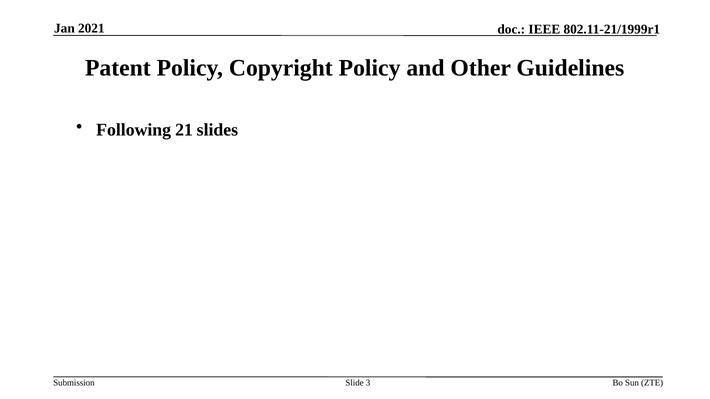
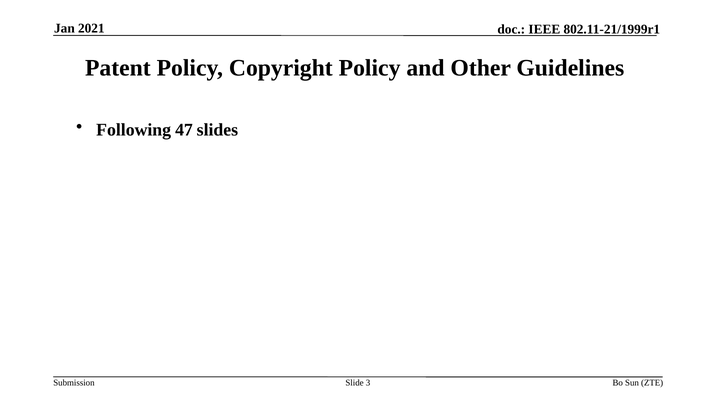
21: 21 -> 47
